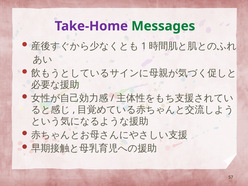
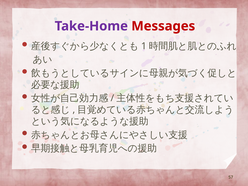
Messages colour: green -> red
